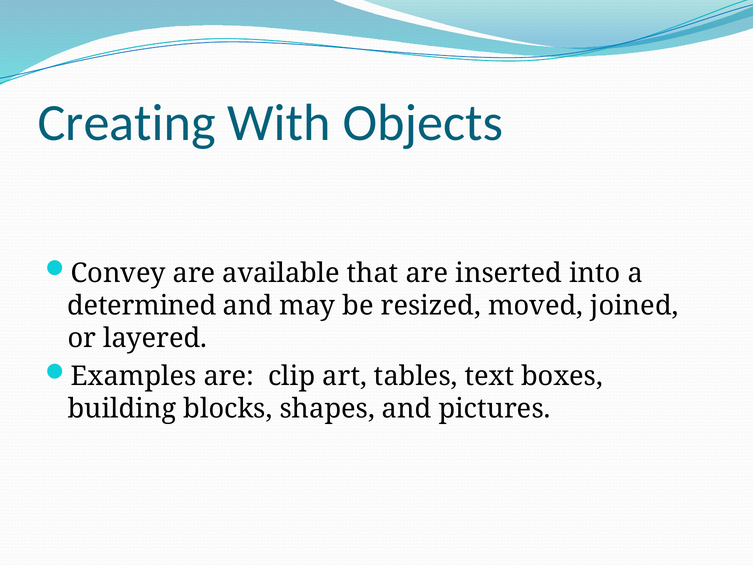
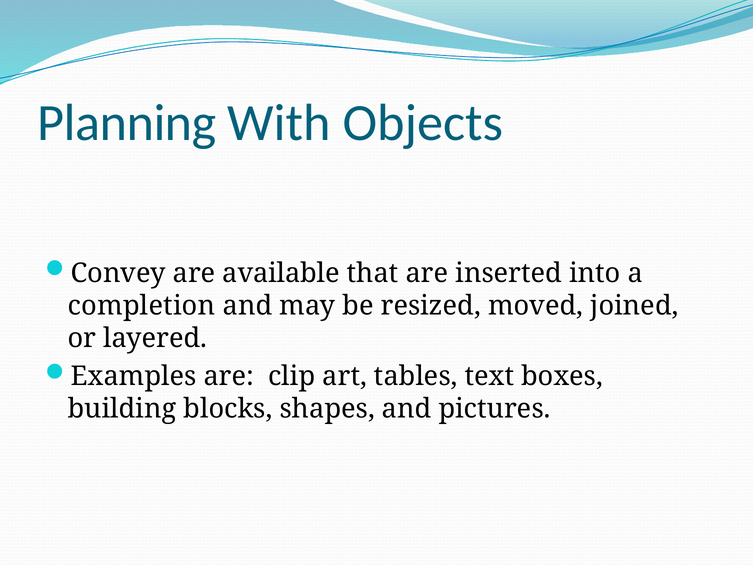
Creating: Creating -> Planning
determined: determined -> completion
